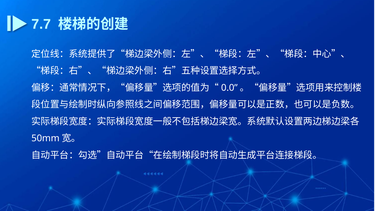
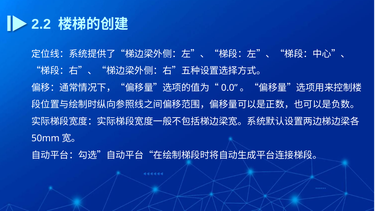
7.7: 7.7 -> 2.2
